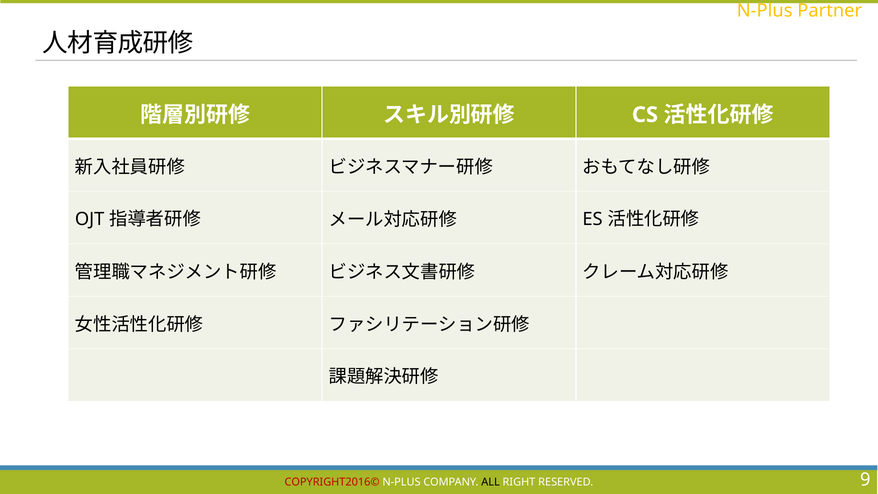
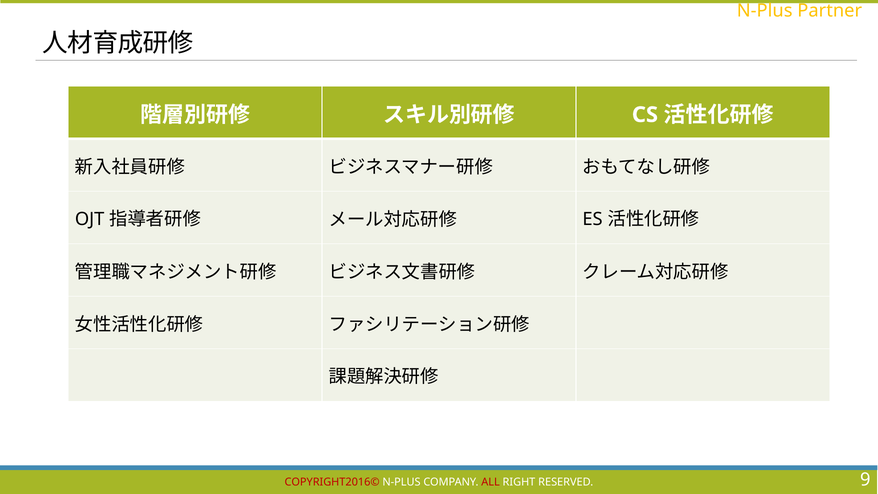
ALL colour: black -> red
